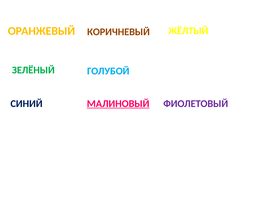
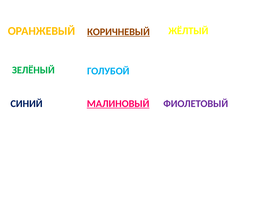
КОРИЧНЕВЫЙ underline: none -> present
